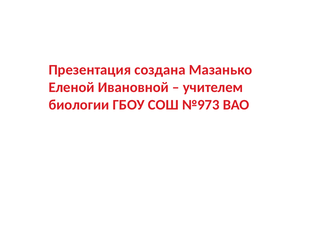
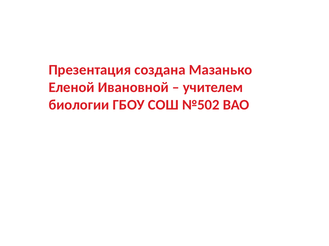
№973: №973 -> №502
